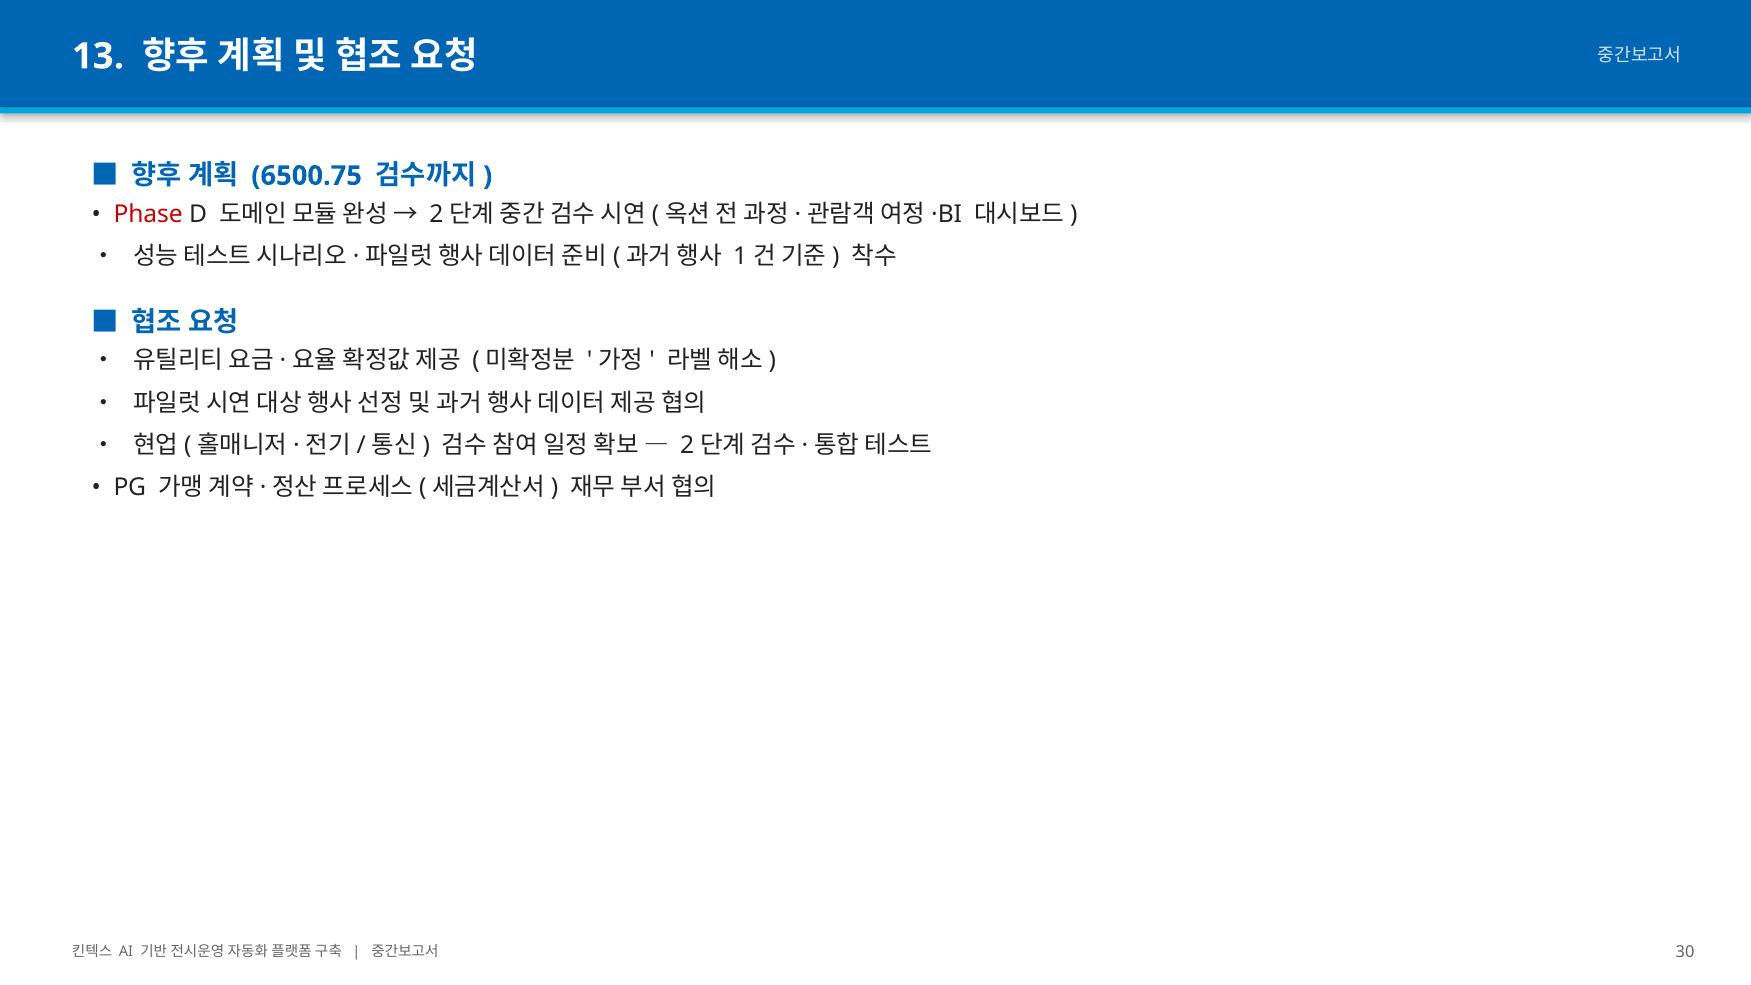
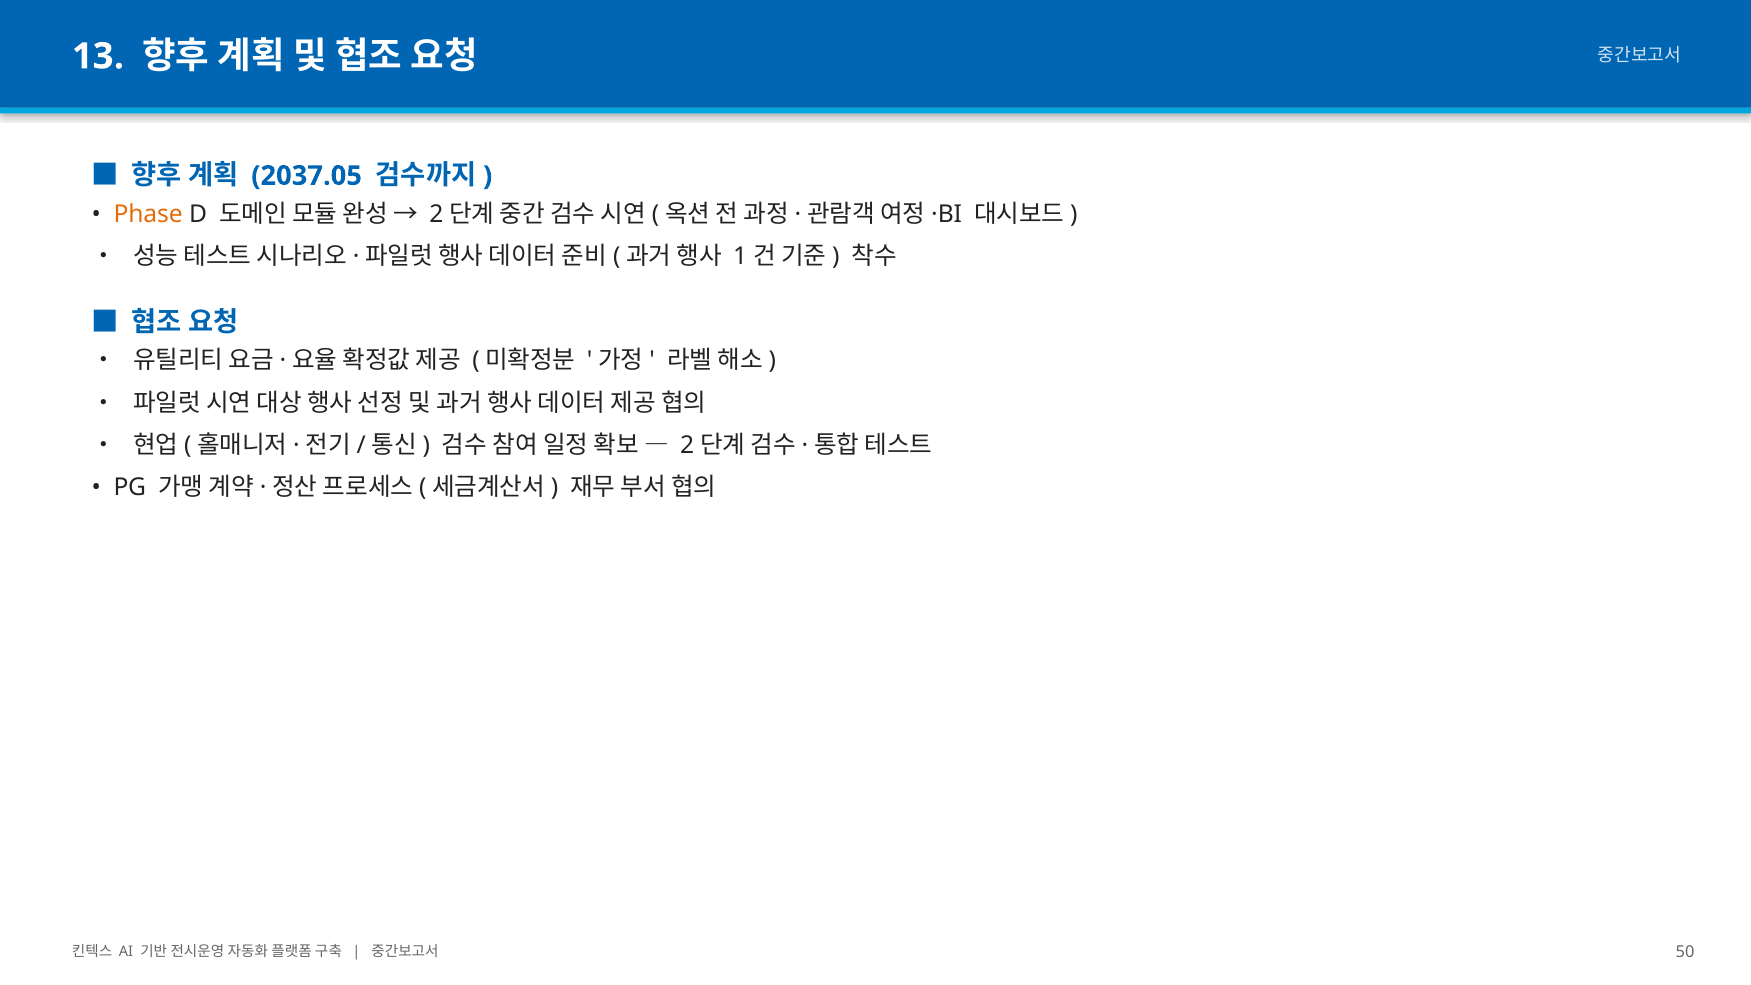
6500.75: 6500.75 -> 2037.05
Phase colour: red -> orange
30: 30 -> 50
